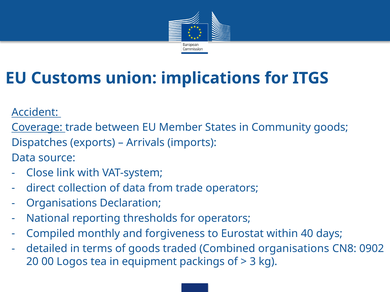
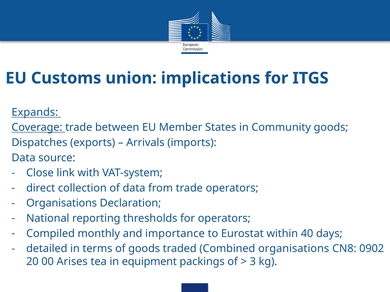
Accident: Accident -> Expands
forgiveness: forgiveness -> importance
Logos: Logos -> Arises
